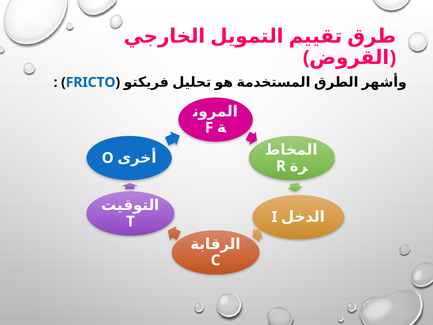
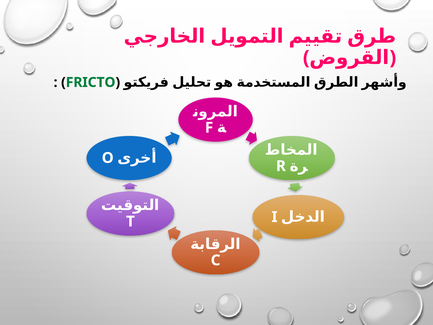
FRICTO colour: blue -> green
